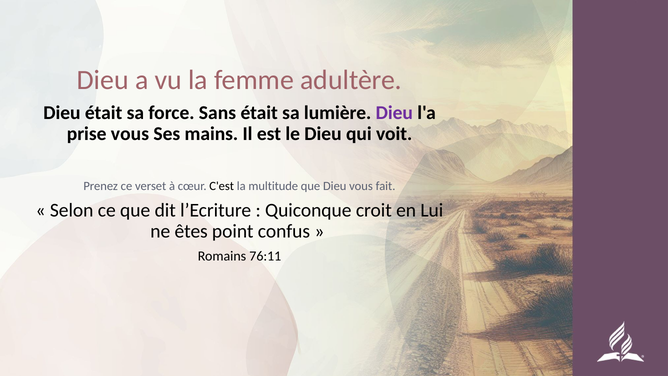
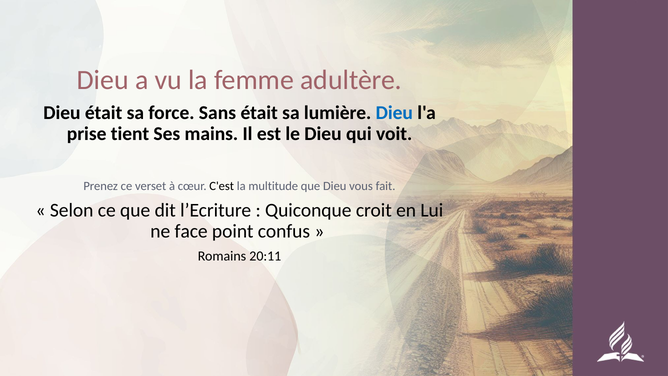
Dieu at (394, 113) colour: purple -> blue
prise vous: vous -> tient
êtes: êtes -> face
76:11: 76:11 -> 20:11
